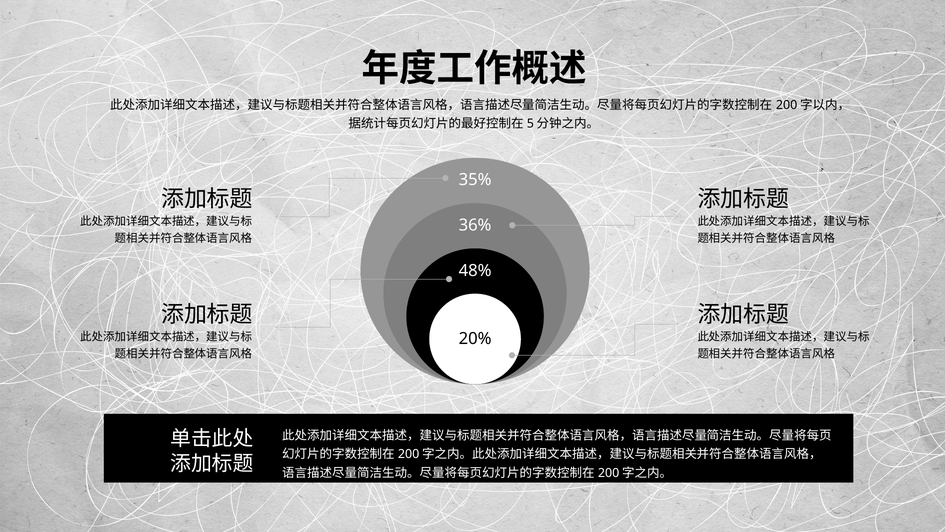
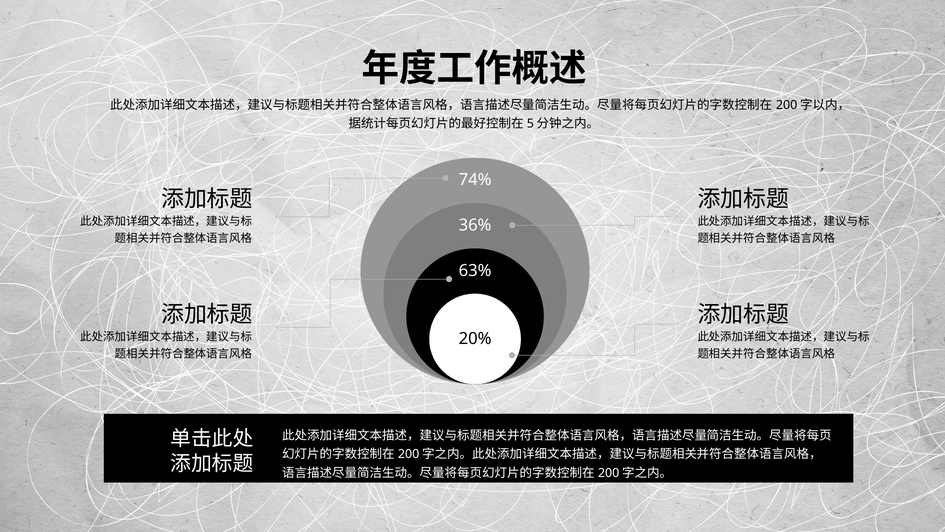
35%: 35% -> 74%
48%: 48% -> 63%
